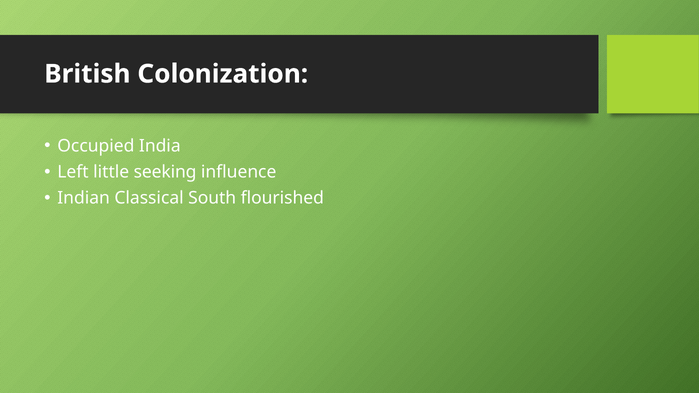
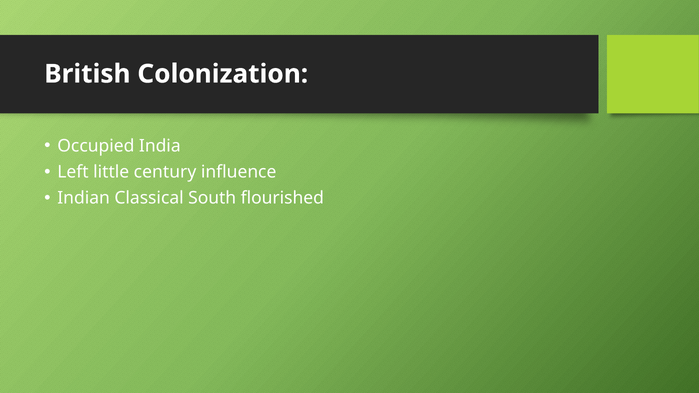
seeking: seeking -> century
